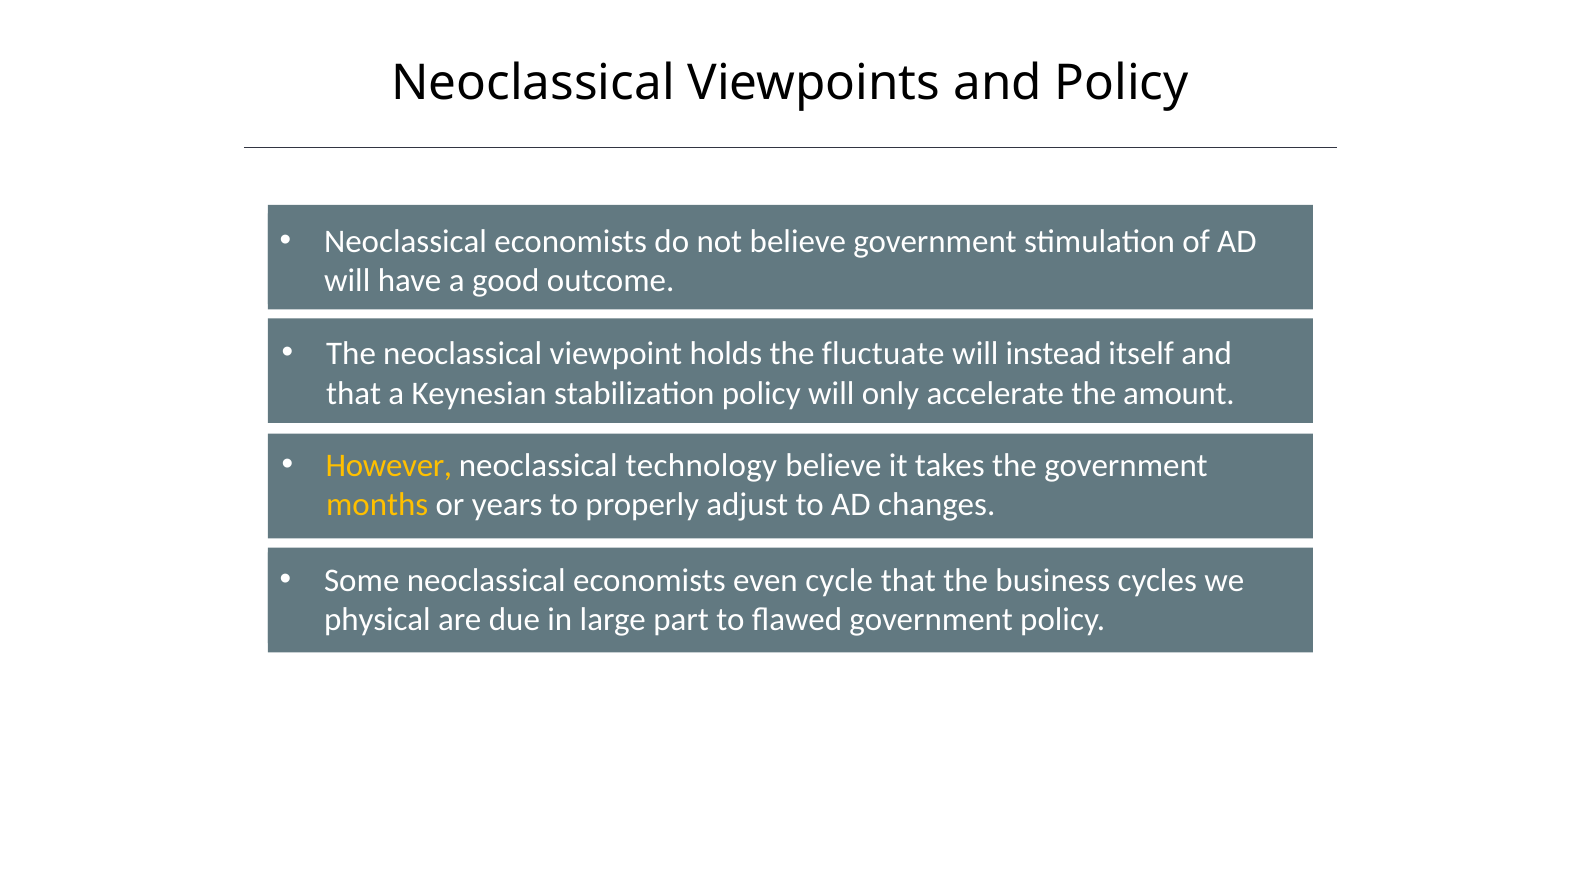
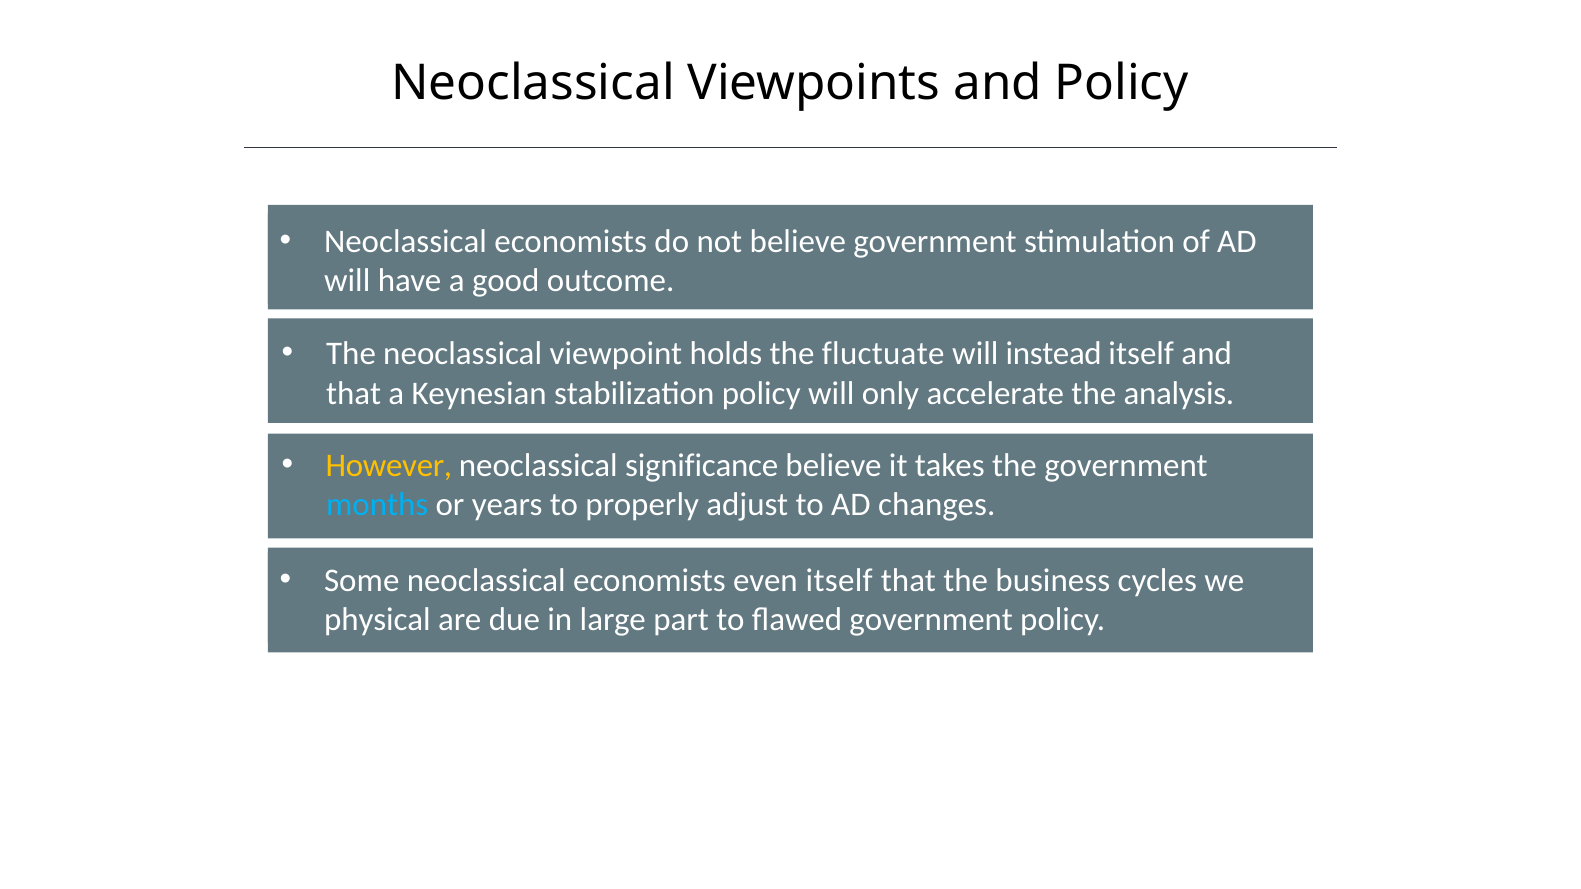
amount: amount -> analysis
technology: technology -> significance
months colour: yellow -> light blue
even cycle: cycle -> itself
